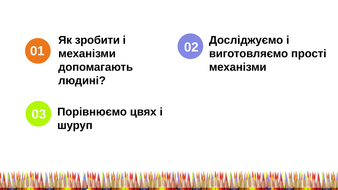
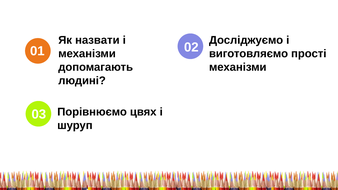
зробити: зробити -> назвати
